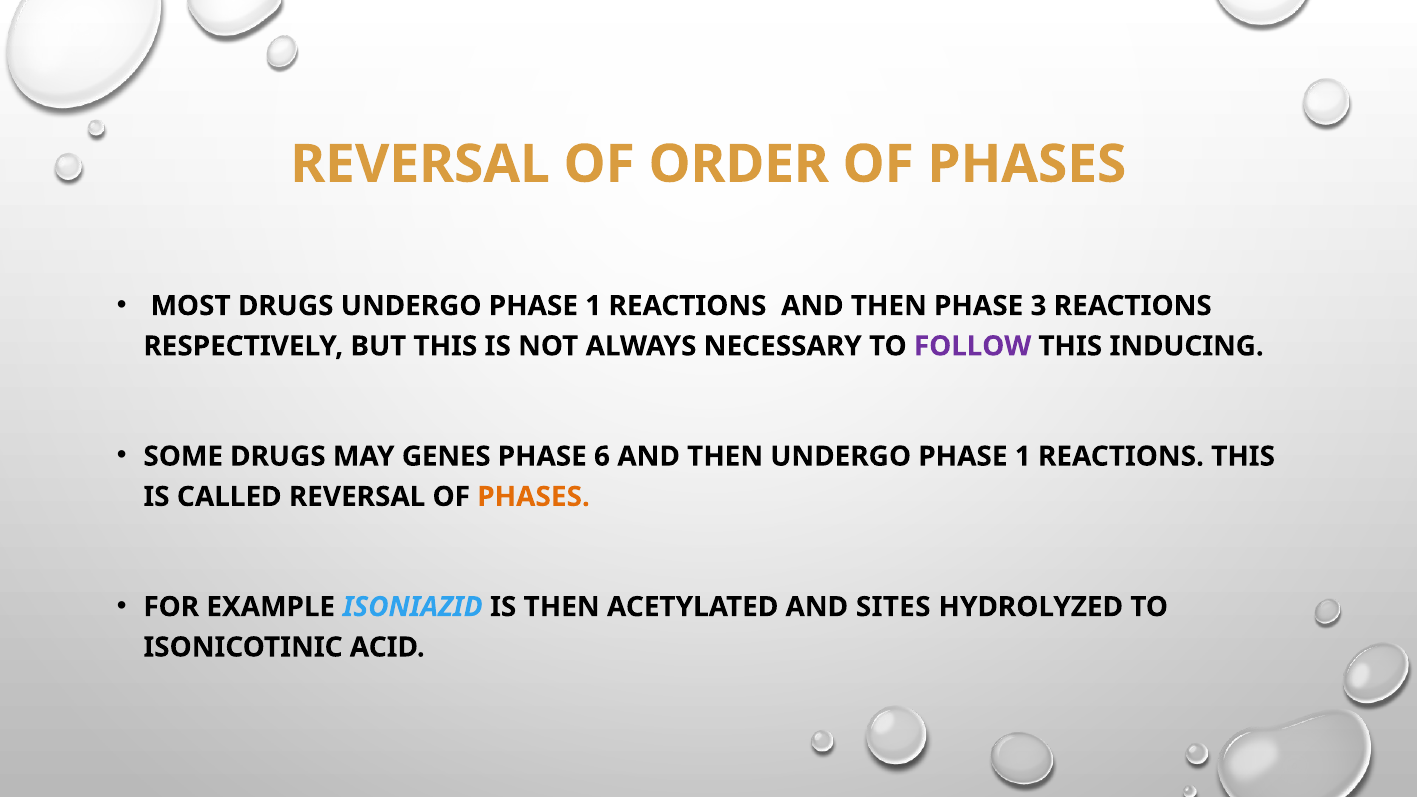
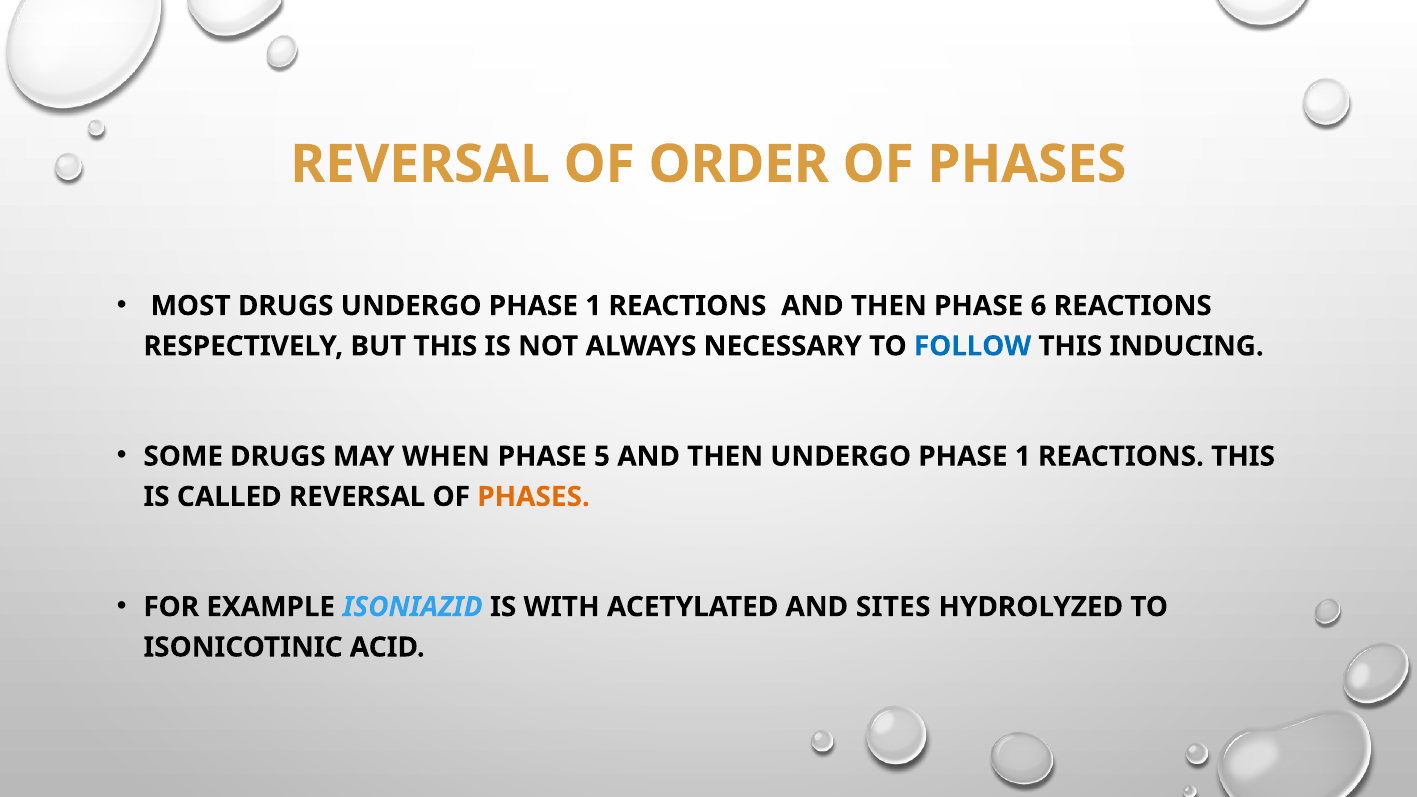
3: 3 -> 6
FOLLOW colour: purple -> blue
GENES: GENES -> WHEN
6: 6 -> 5
IS THEN: THEN -> WITH
